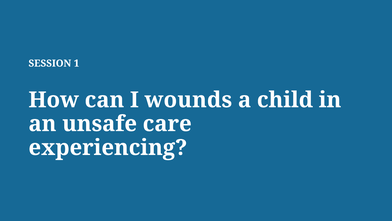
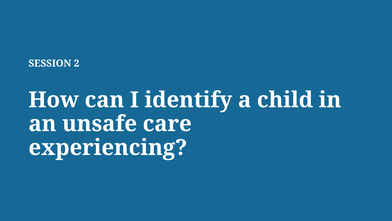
1: 1 -> 2
wounds: wounds -> identify
